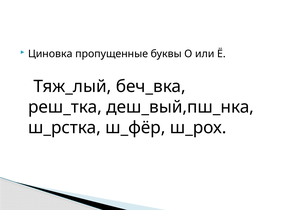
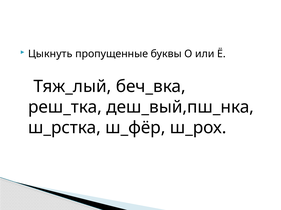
Циновка: Циновка -> Цыкнуть
